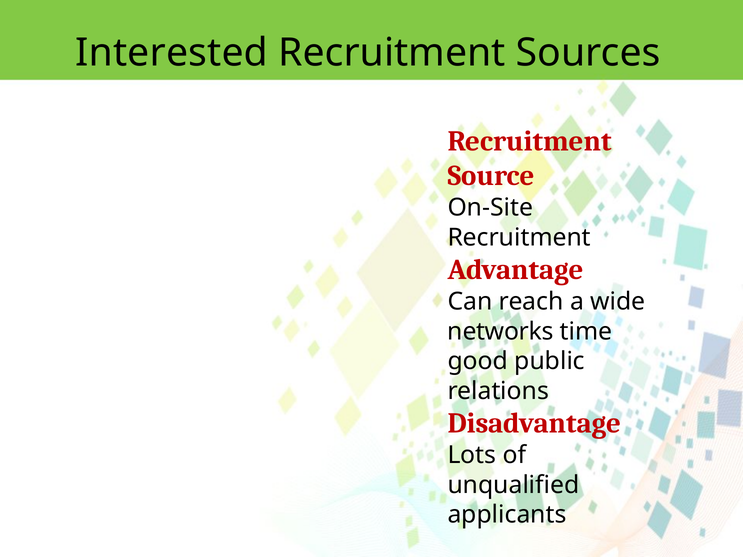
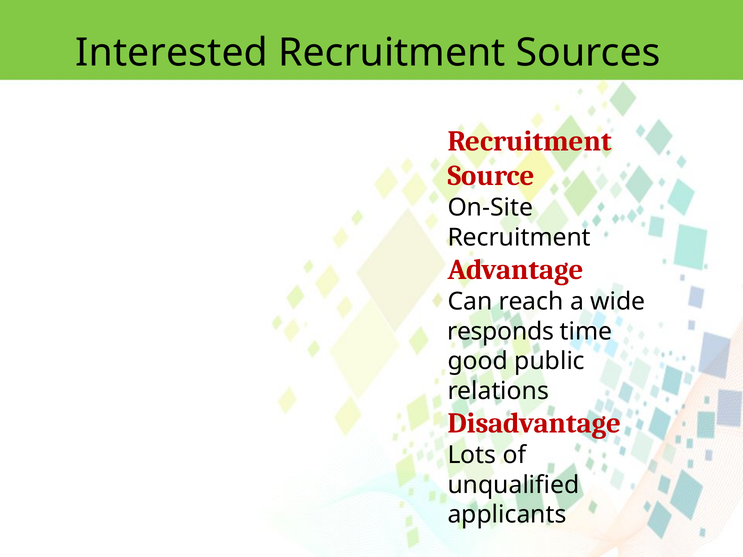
networks: networks -> responds
